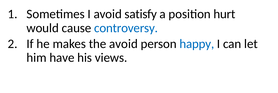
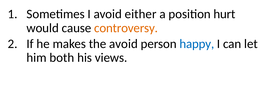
satisfy: satisfy -> either
controversy colour: blue -> orange
have: have -> both
